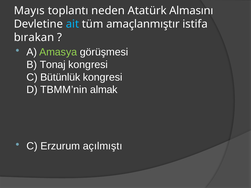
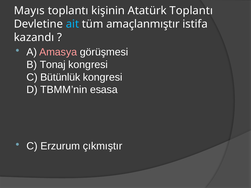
neden: neden -> kişinin
Atatürk Almasını: Almasını -> Toplantı
bırakan: bırakan -> kazandı
Amasya colour: light green -> pink
almak: almak -> esasa
açılmıştı: açılmıştı -> çıkmıştır
